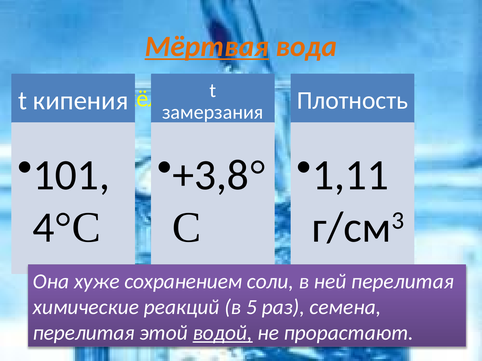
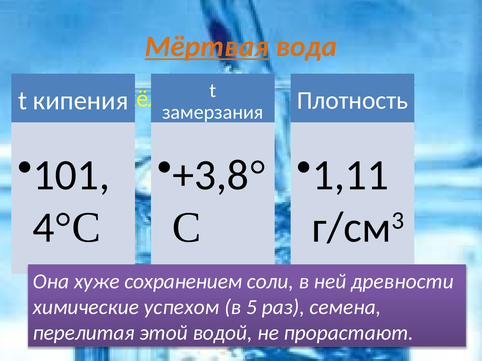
ней перелитая: перелитая -> древности
реакций: реакций -> успехом
водой underline: present -> none
